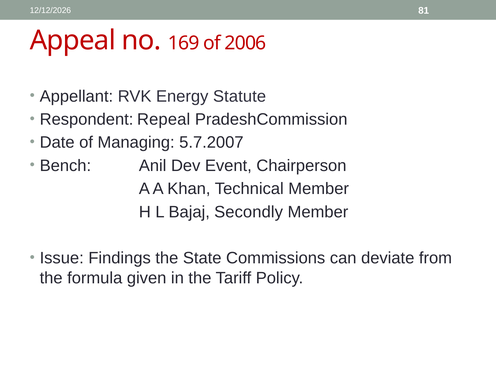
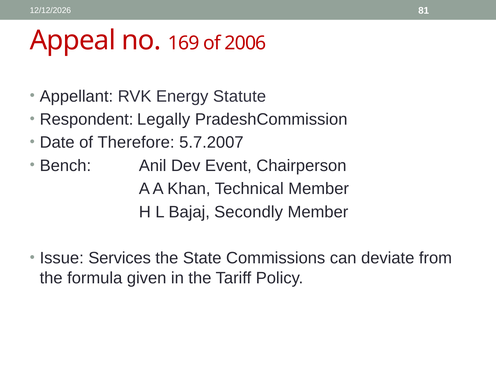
Repeal: Repeal -> Legally
Managing: Managing -> Therefore
Findings: Findings -> Services
